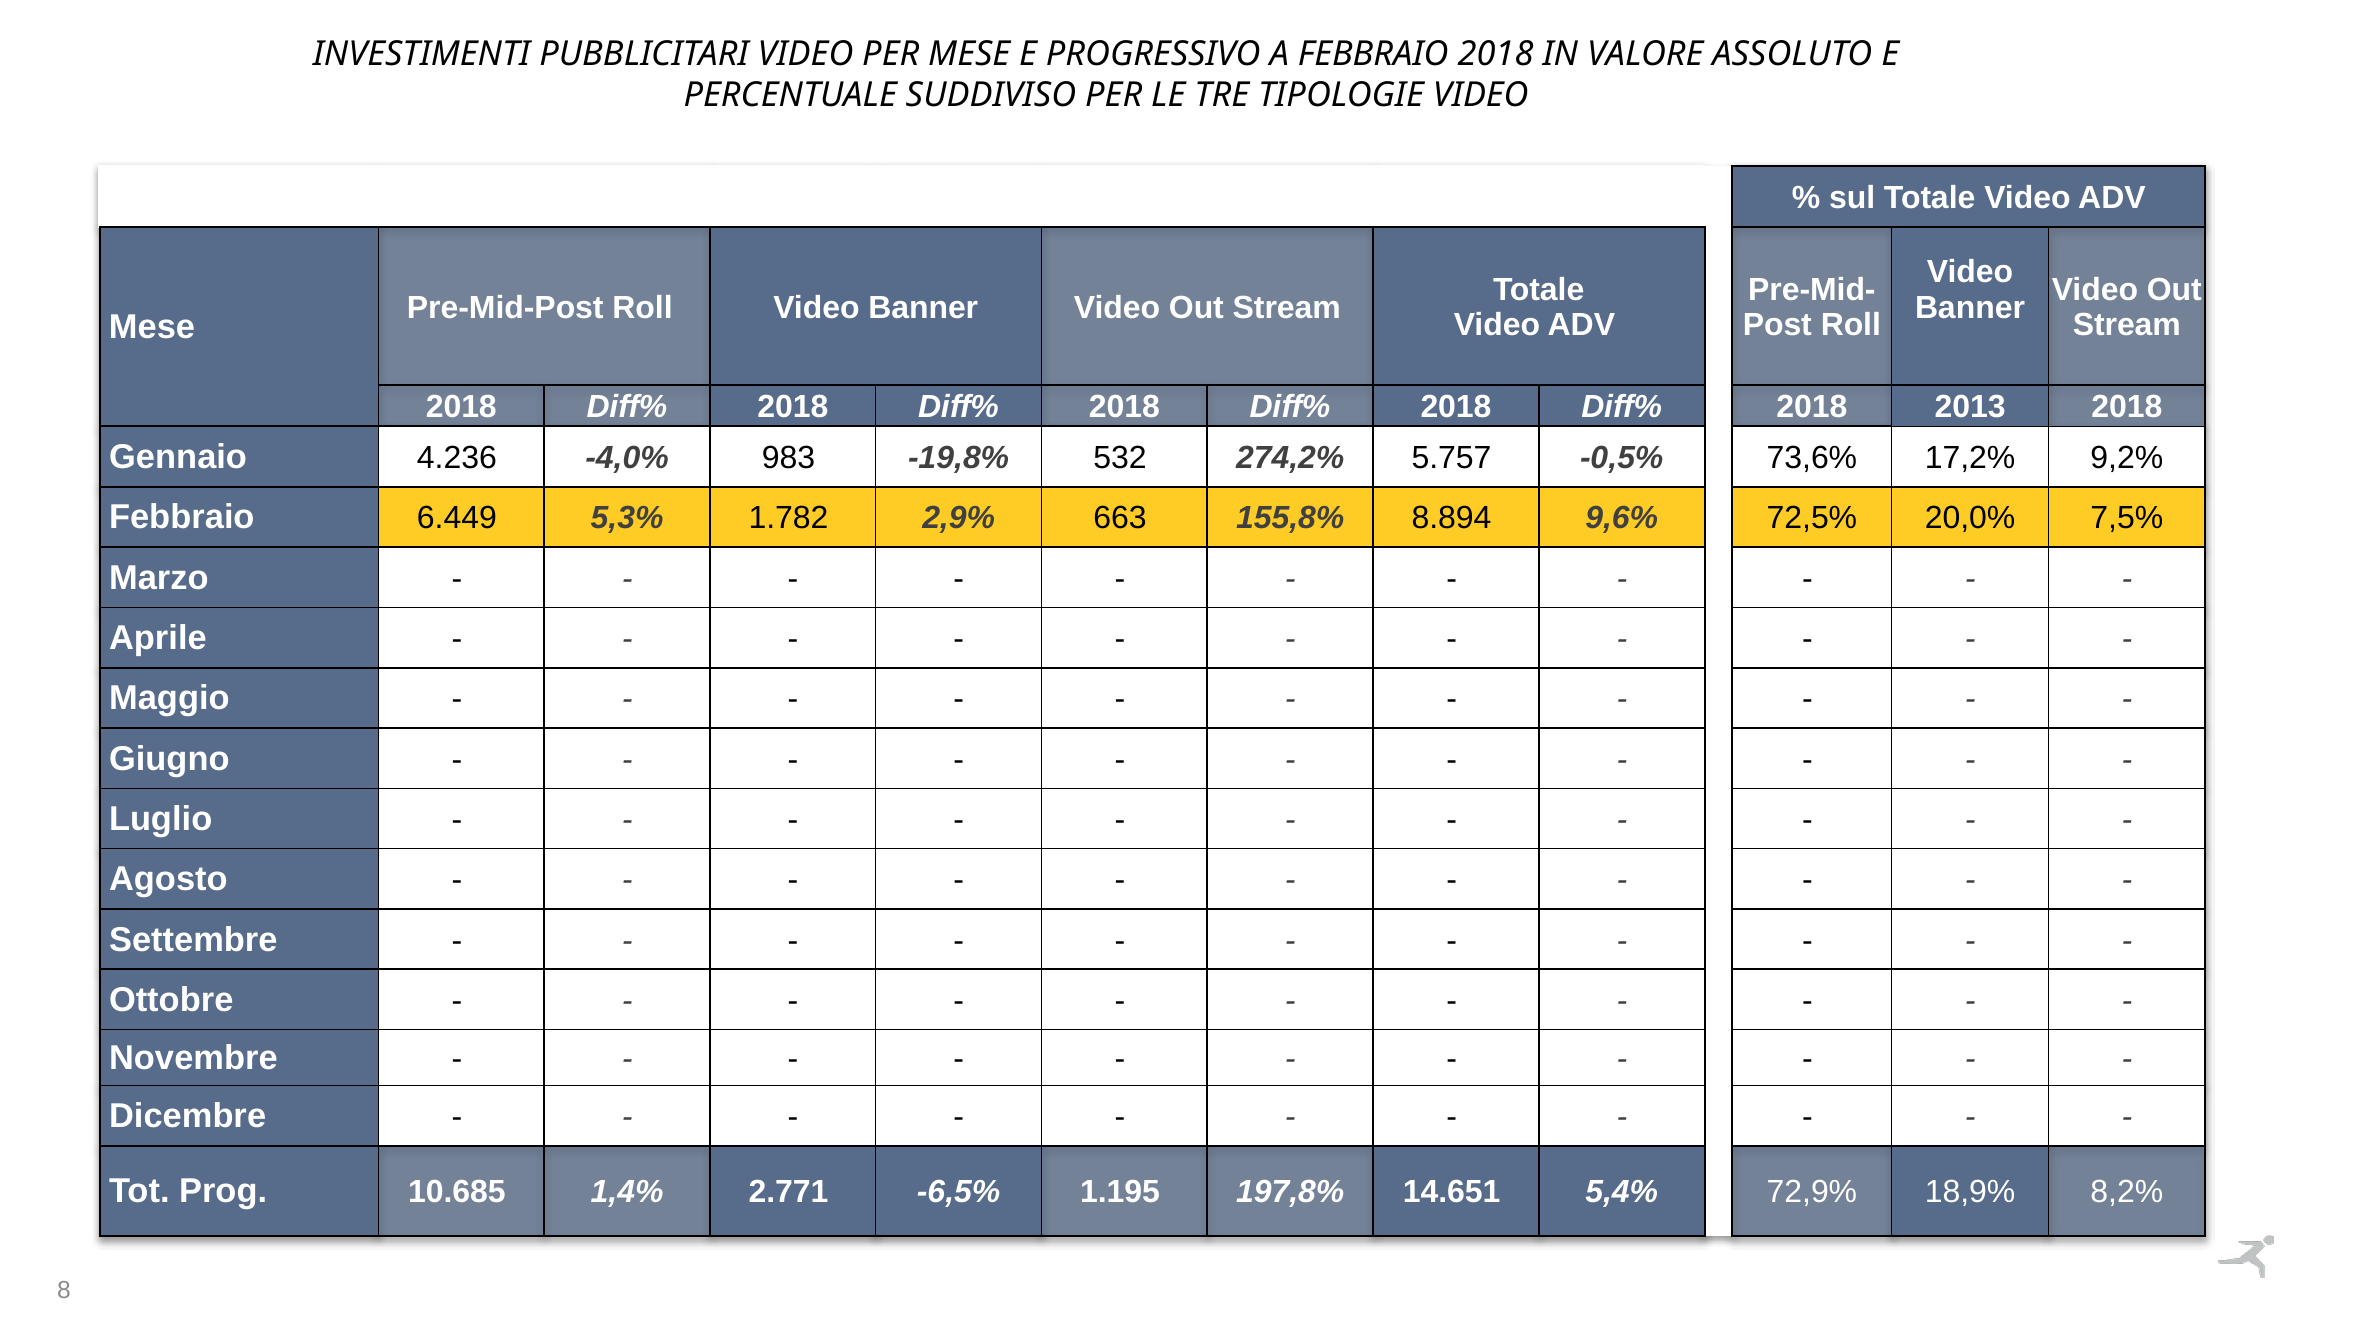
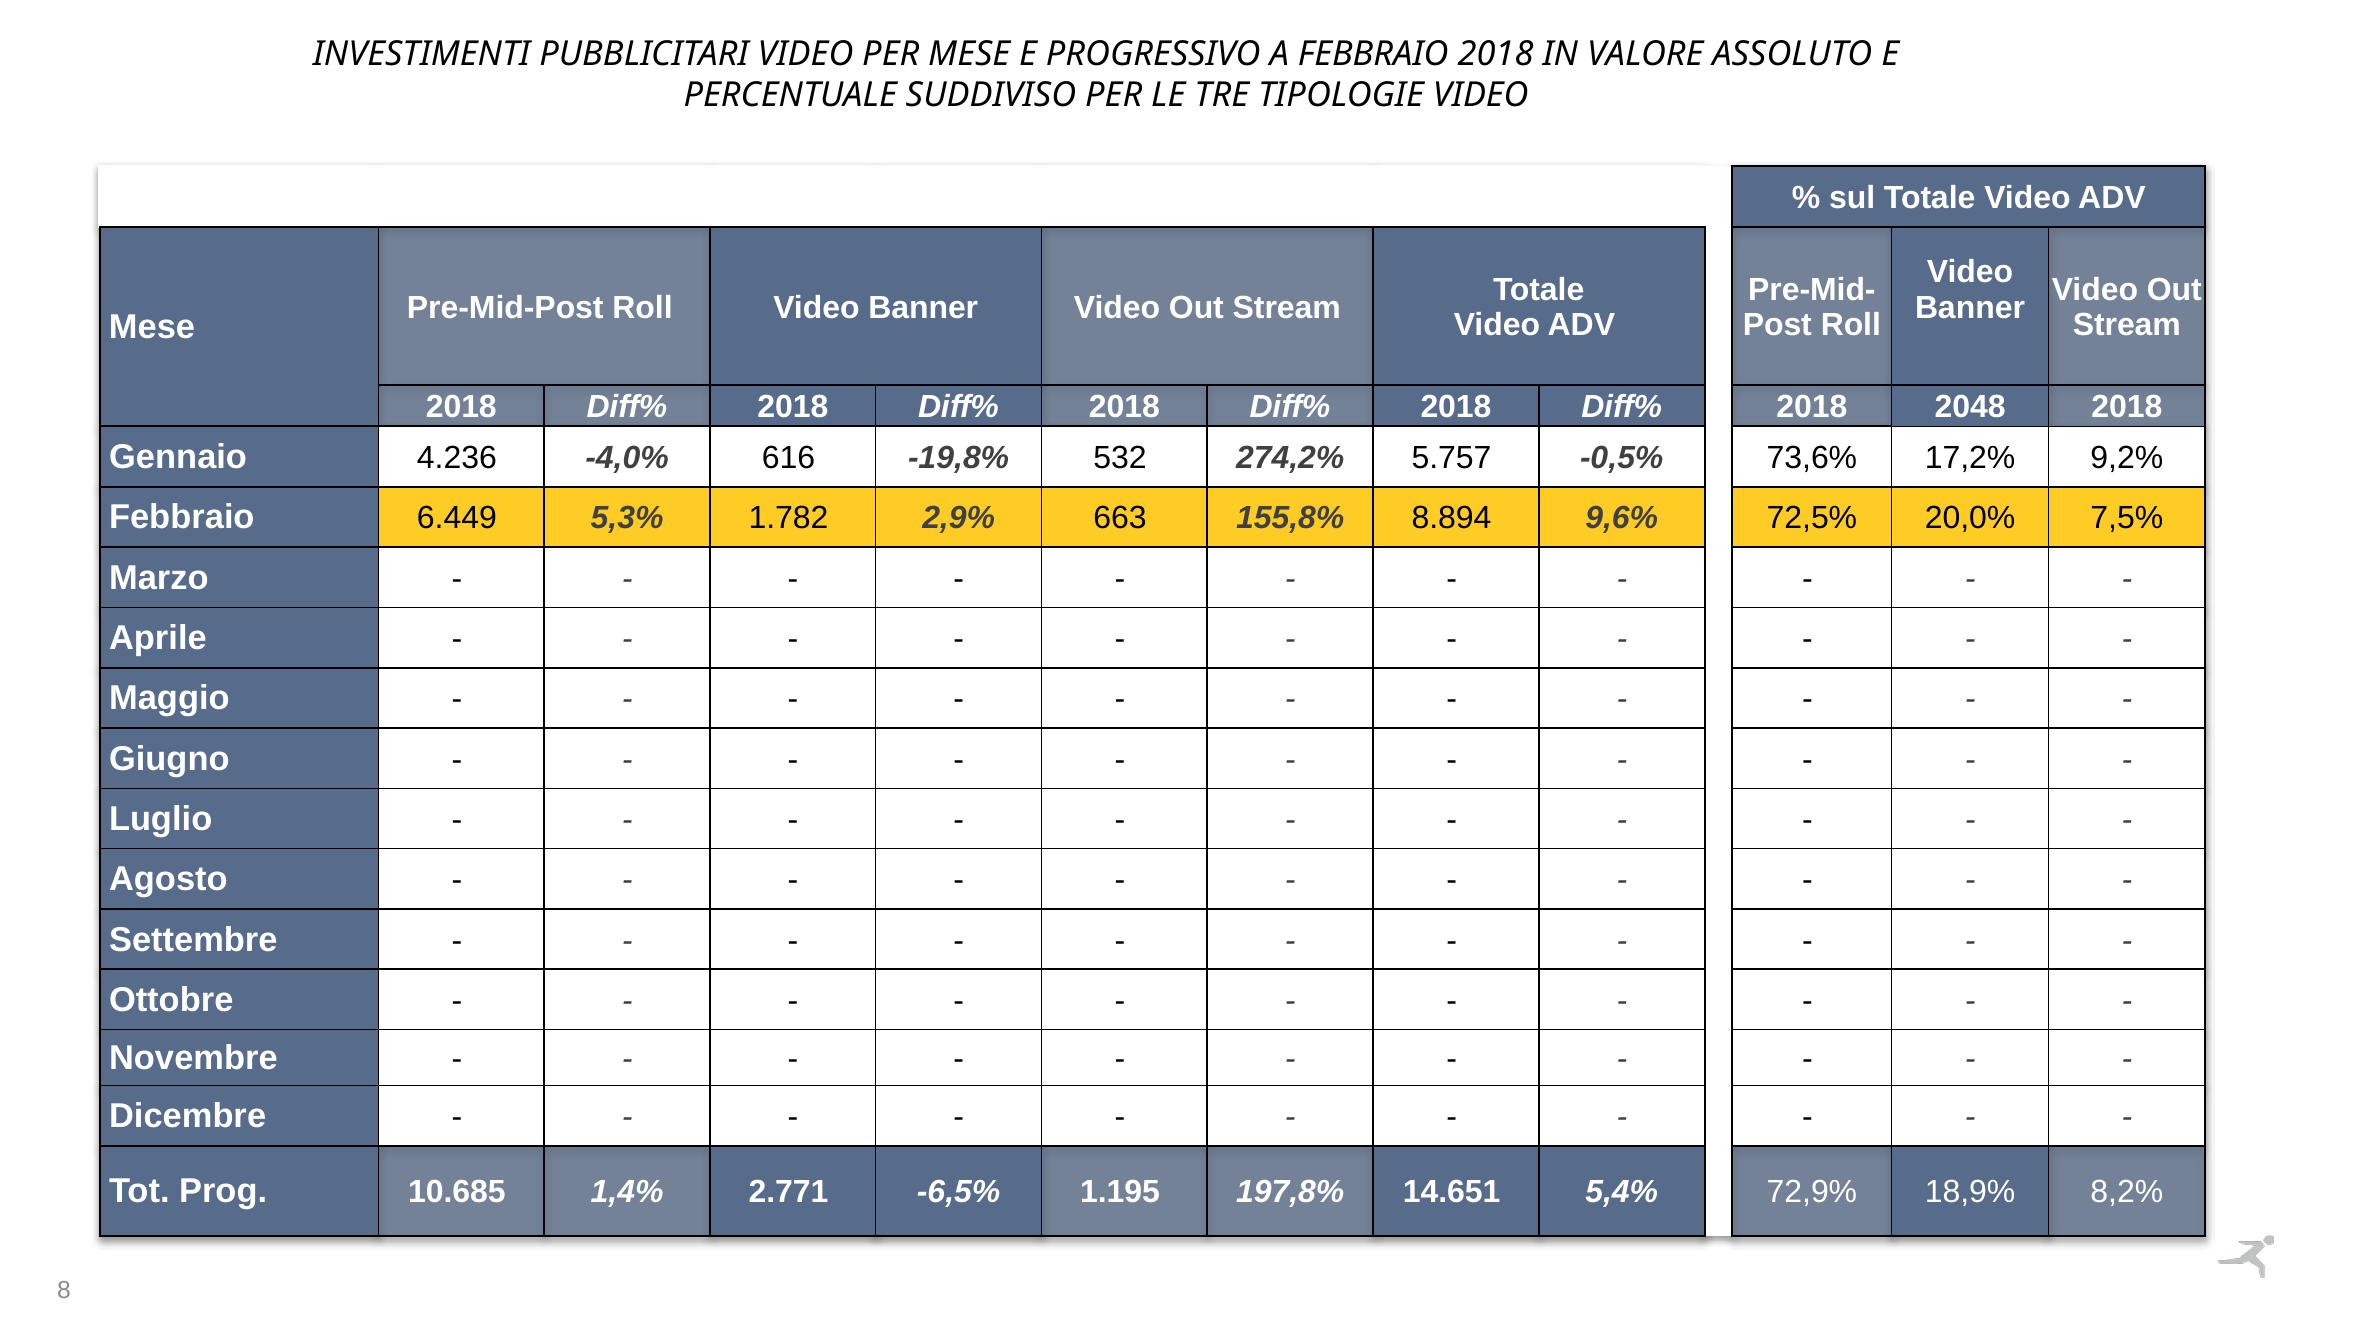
2013: 2013 -> 2048
983: 983 -> 616
